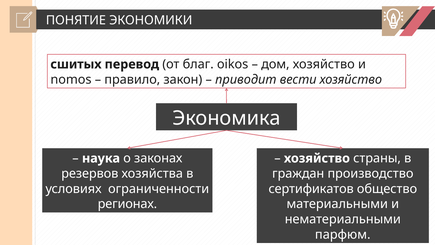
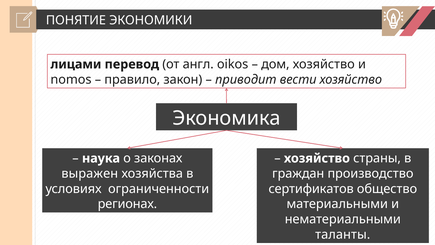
сшитых: сшитых -> лицами
благ: благ -> англ
резервов: резервов -> выражен
парфюм: парфюм -> таланты
